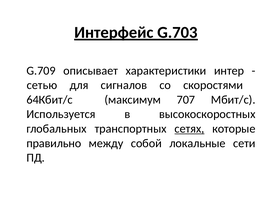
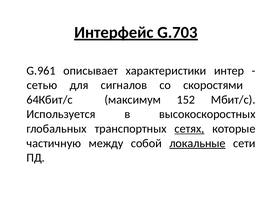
G.709: G.709 -> G.961
707: 707 -> 152
правильно: правильно -> частичную
локальные underline: none -> present
